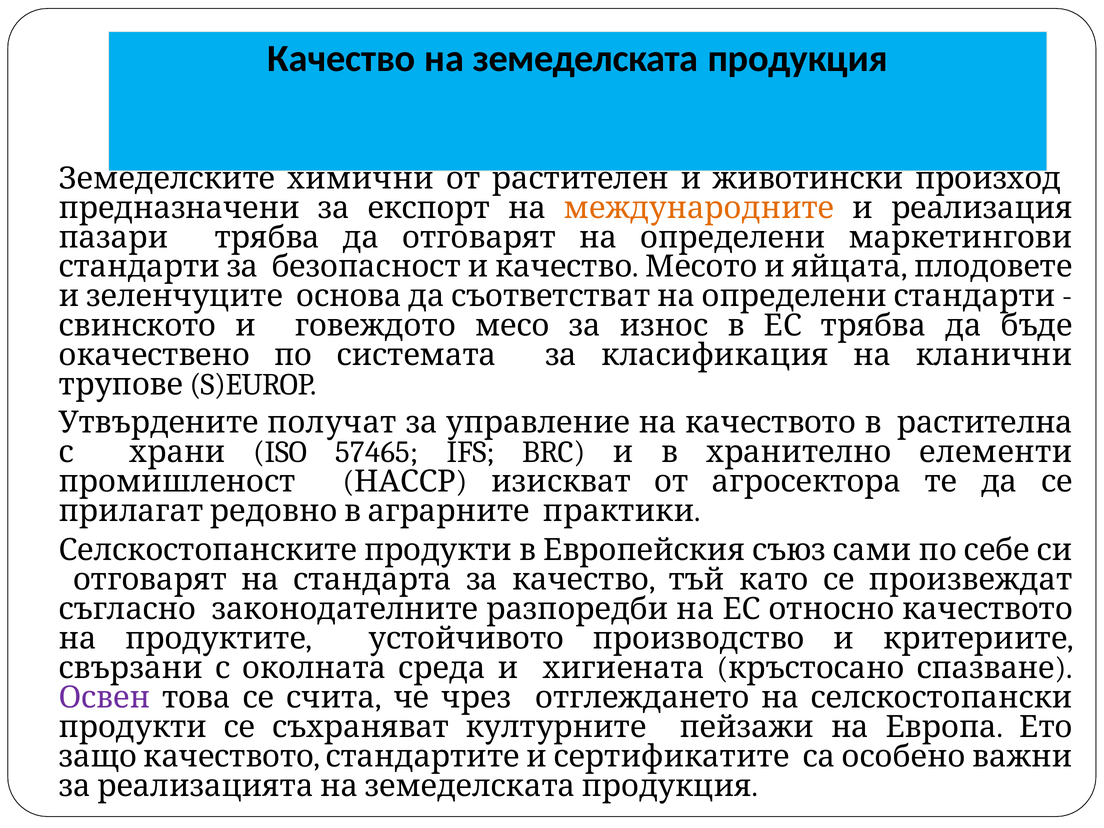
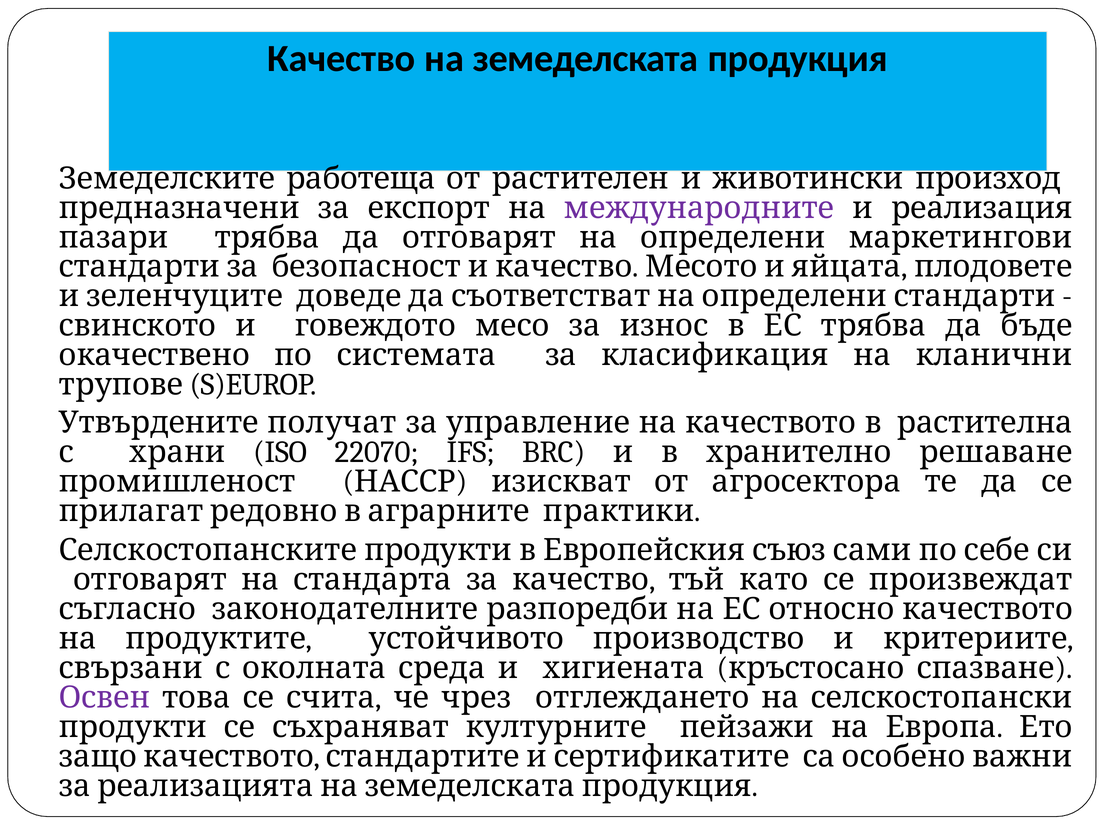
химични: химични -> работеща
международните colour: orange -> purple
основа: основа -> доведе
57465: 57465 -> 22070
елементи: елементи -> решаване
